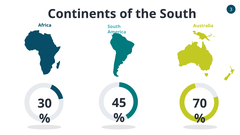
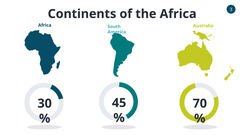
the South: South -> Africa
